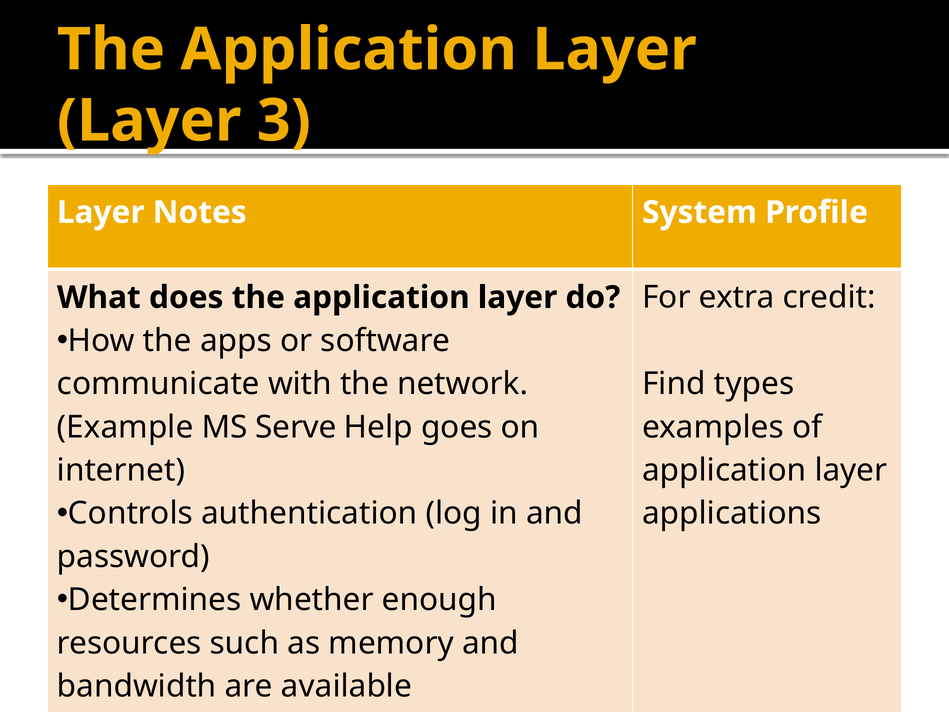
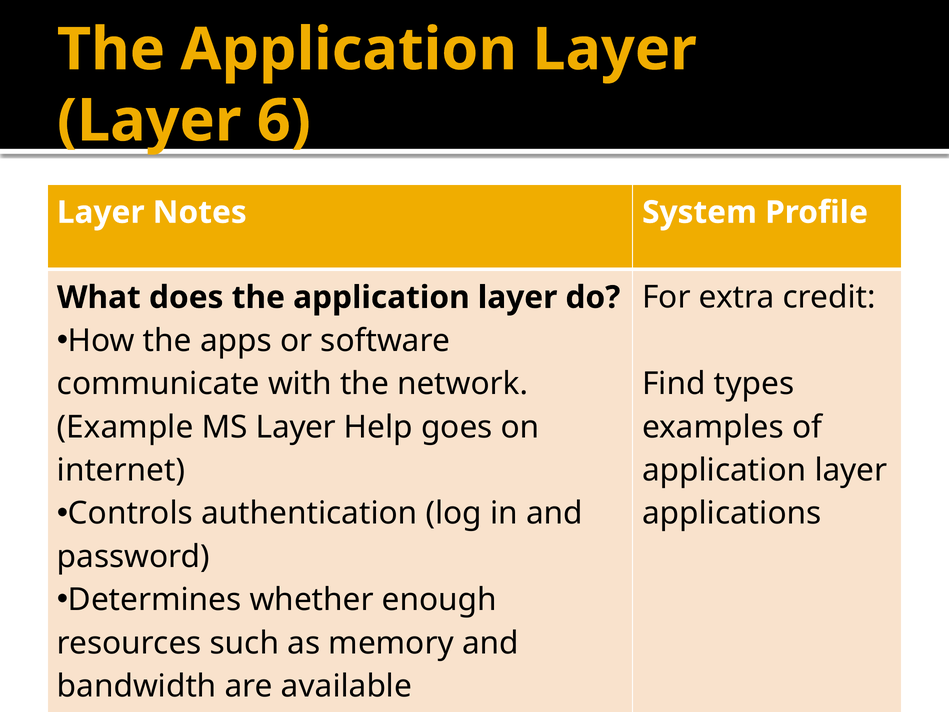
3: 3 -> 6
MS Serve: Serve -> Layer
